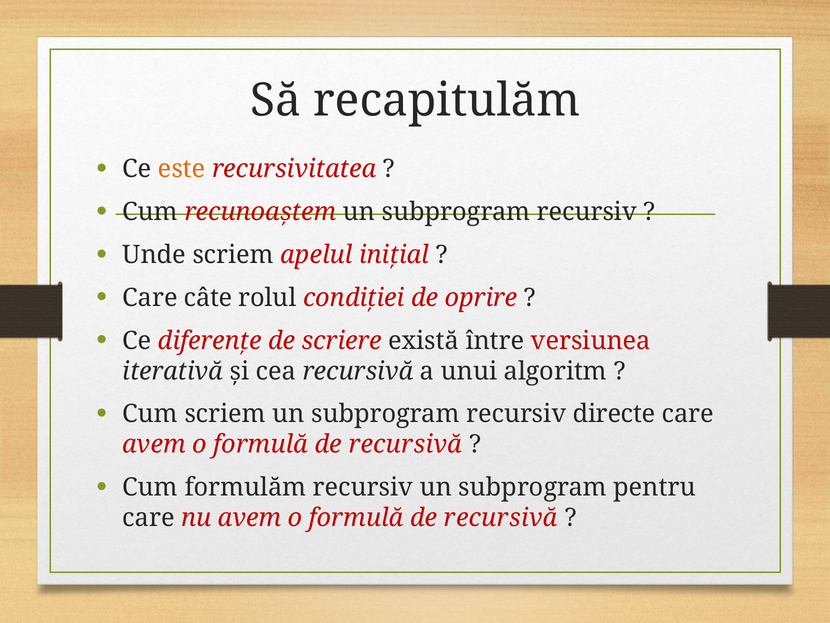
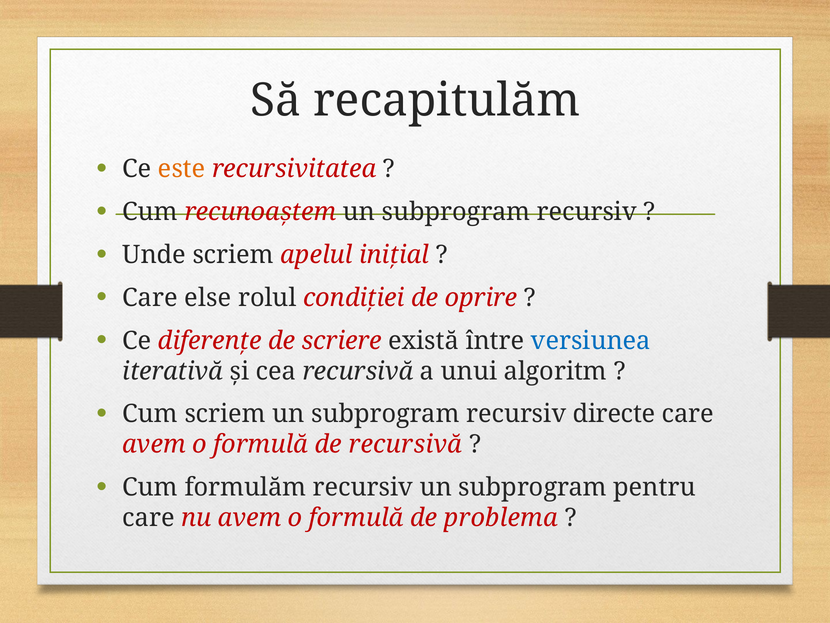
câte: câte -> else
versiunea colour: red -> blue
recursivă at (501, 517): recursivă -> problema
